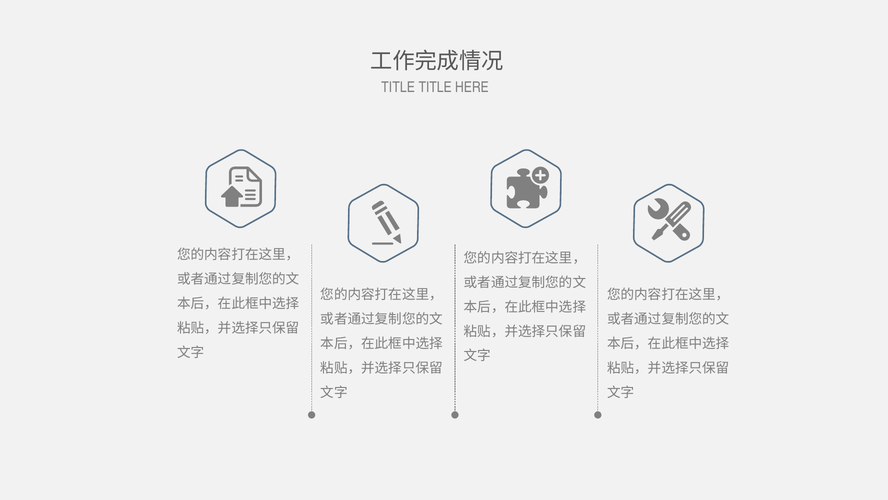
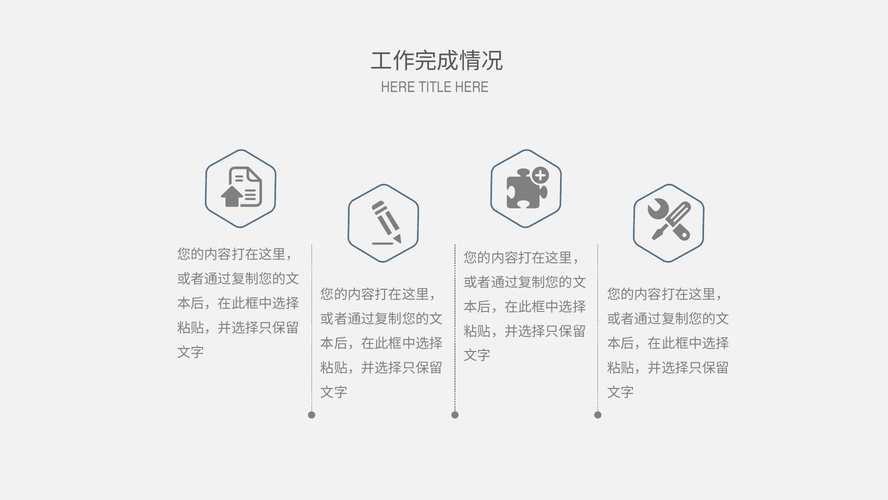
TITLE at (398, 87): TITLE -> HERE
